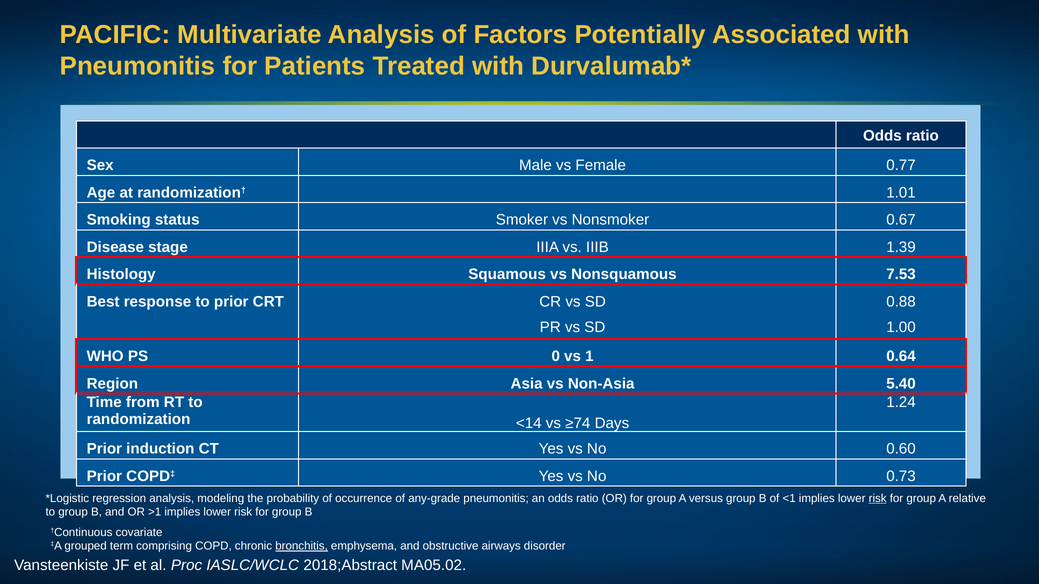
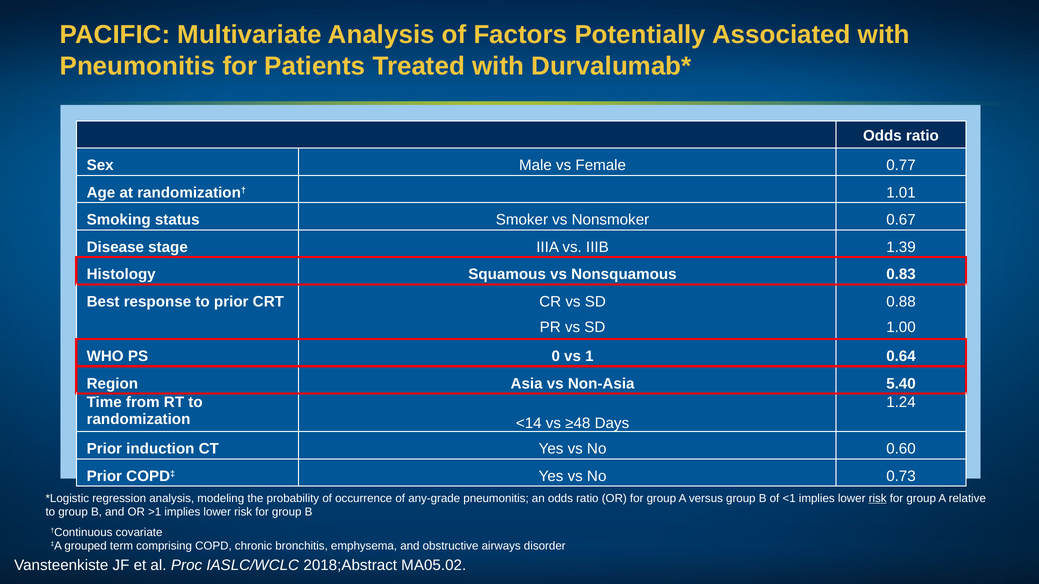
7.53: 7.53 -> 0.83
≥74: ≥74 -> ≥48
bronchitis underline: present -> none
